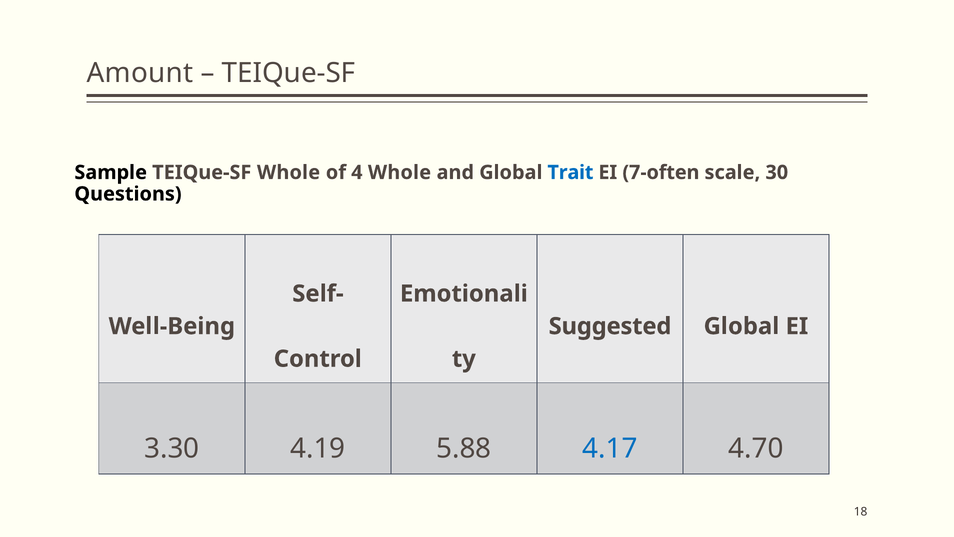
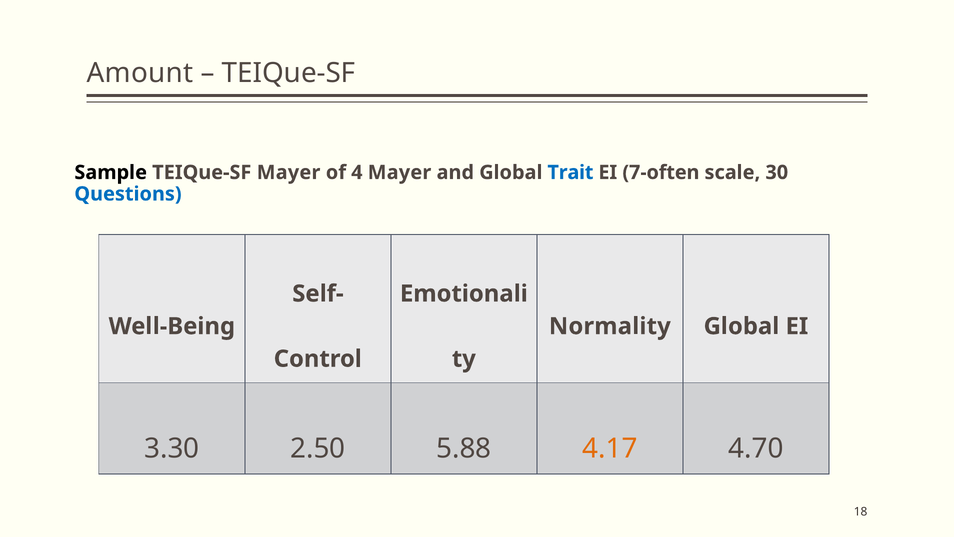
TEIQue-SF Whole: Whole -> Mayer
4 Whole: Whole -> Mayer
Questions colour: black -> blue
Suggested: Suggested -> Normality
4.19: 4.19 -> 2.50
4.17 colour: blue -> orange
